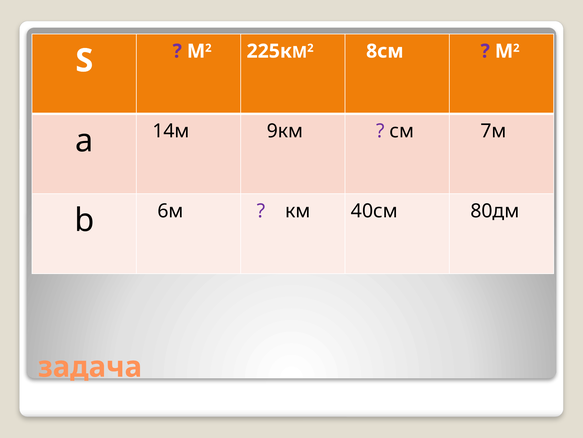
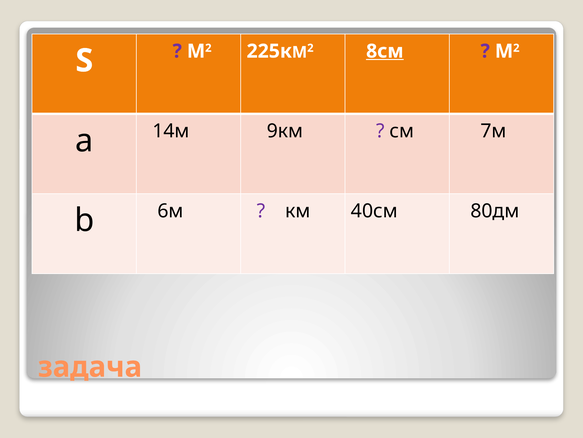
8см underline: none -> present
